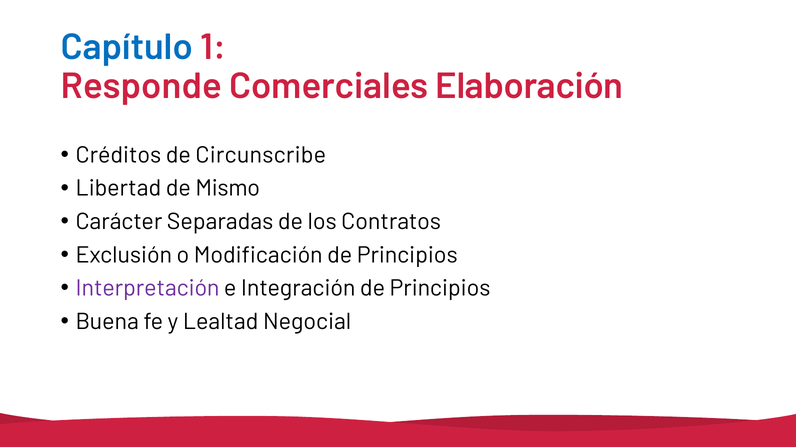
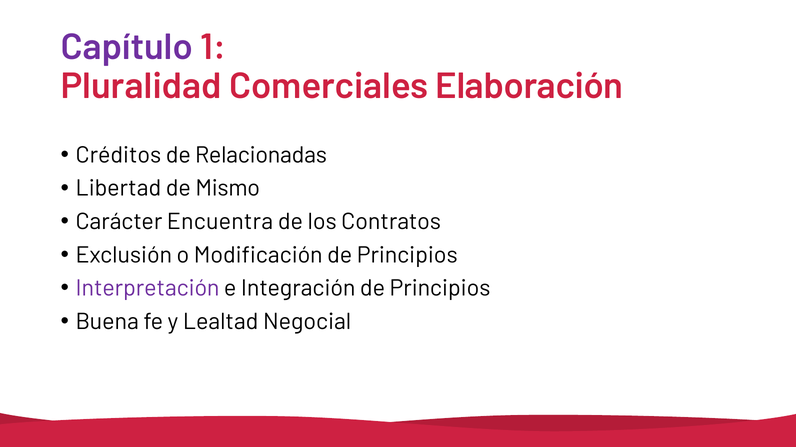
Capítulo colour: blue -> purple
Responde: Responde -> Pluralidad
Circunscribe: Circunscribe -> Relacionadas
Separadas: Separadas -> Encuentra
